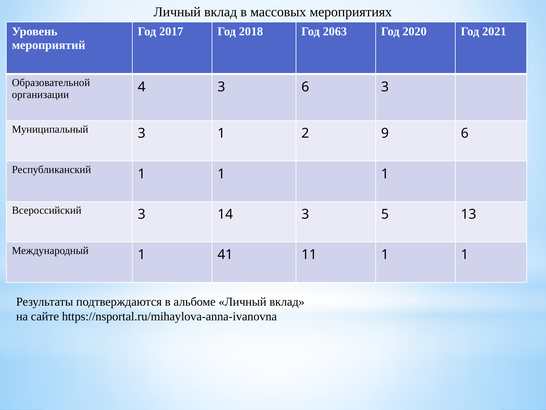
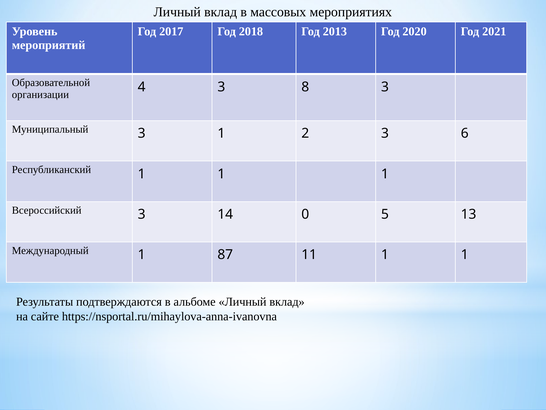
2063: 2063 -> 2013
3 6: 6 -> 8
2 9: 9 -> 3
14 3: 3 -> 0
41: 41 -> 87
